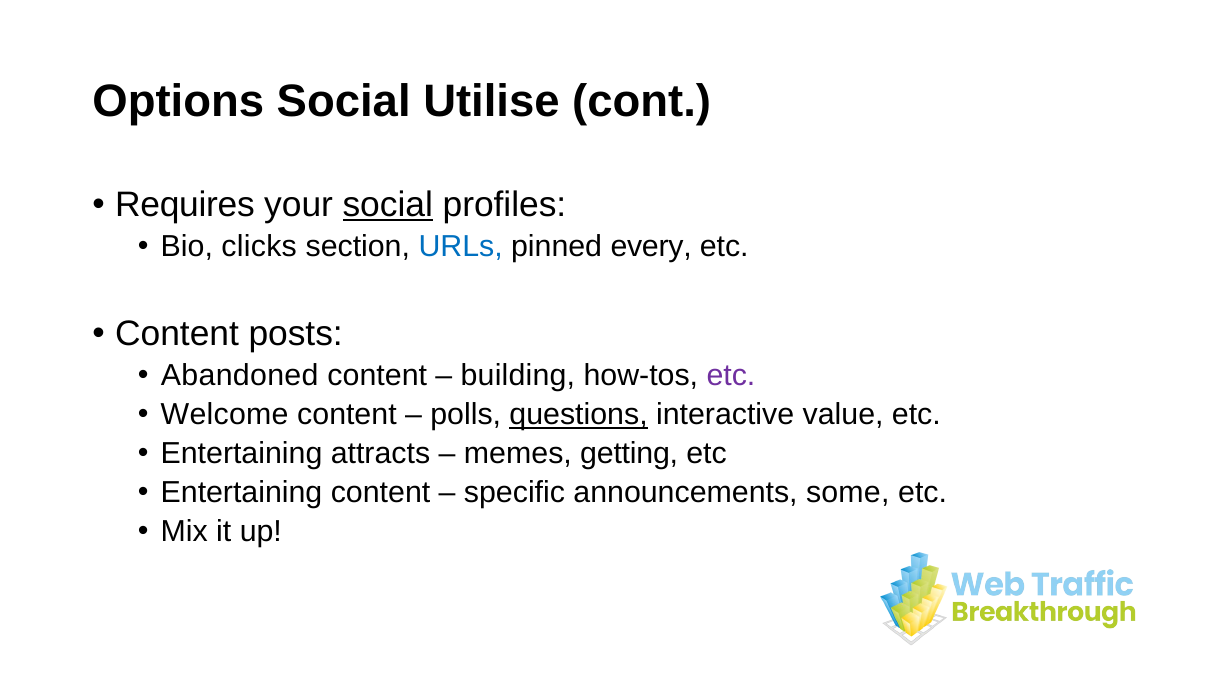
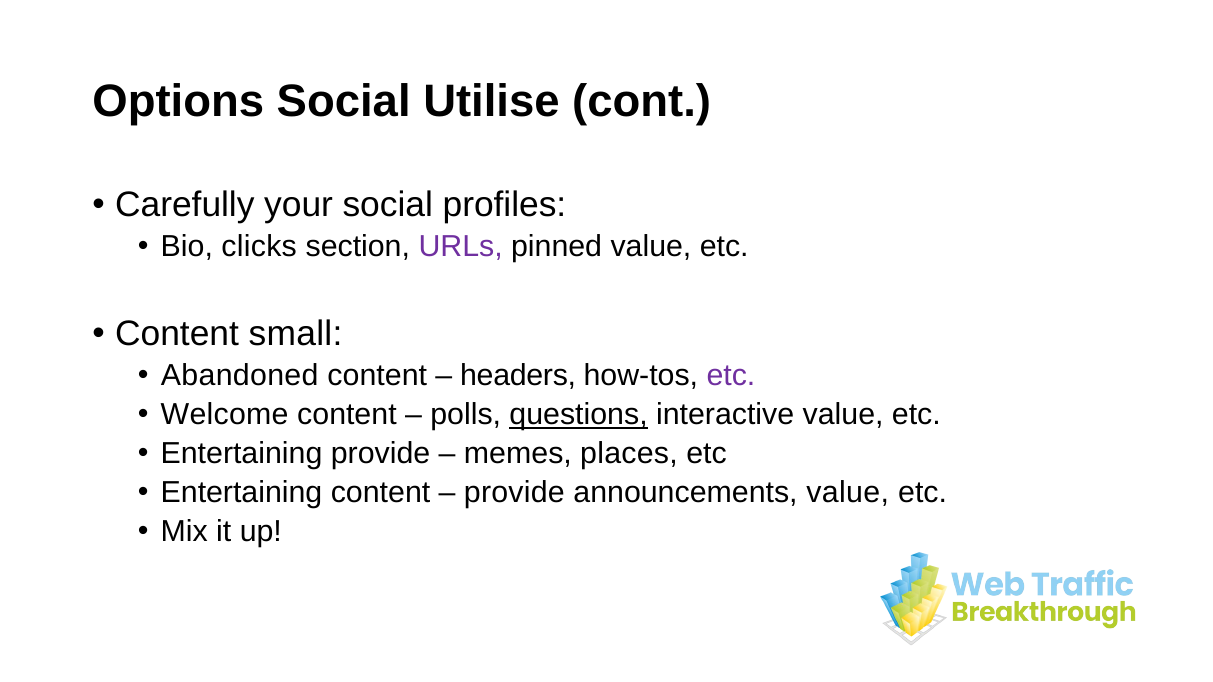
Requires: Requires -> Carefully
social at (388, 205) underline: present -> none
URLs colour: blue -> purple
pinned every: every -> value
posts: posts -> small
building: building -> headers
Entertaining attracts: attracts -> provide
getting: getting -> places
specific at (514, 493): specific -> provide
announcements some: some -> value
